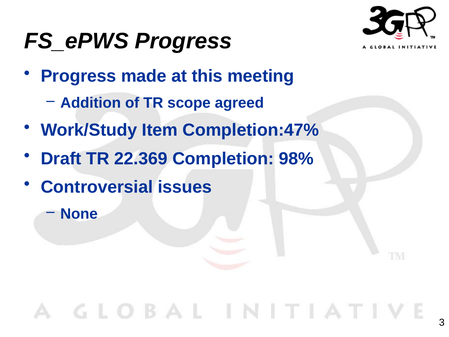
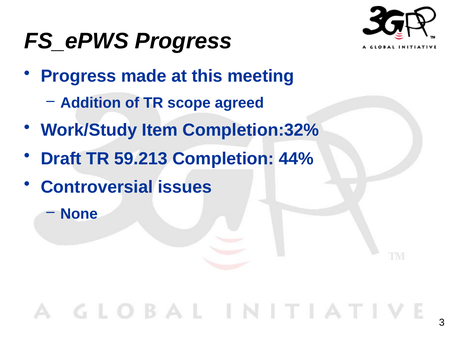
Completion:47%: Completion:47% -> Completion:32%
22.369: 22.369 -> 59.213
98%: 98% -> 44%
